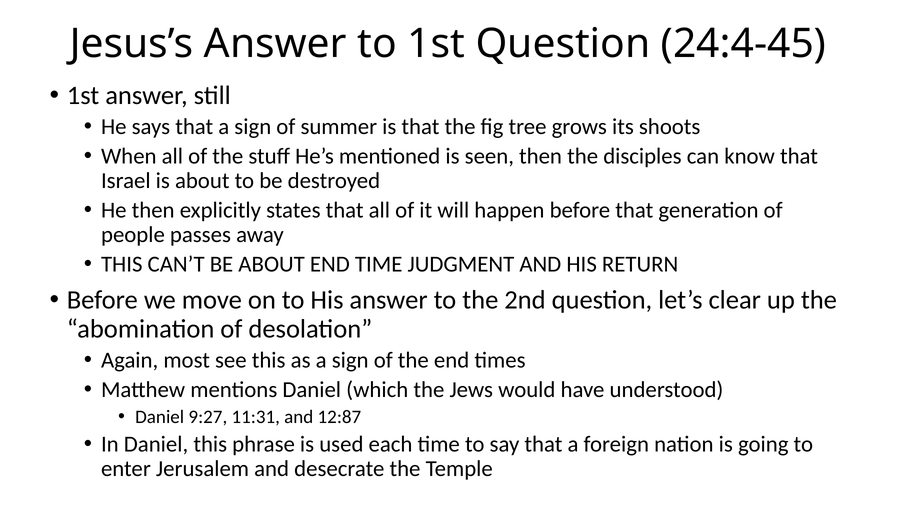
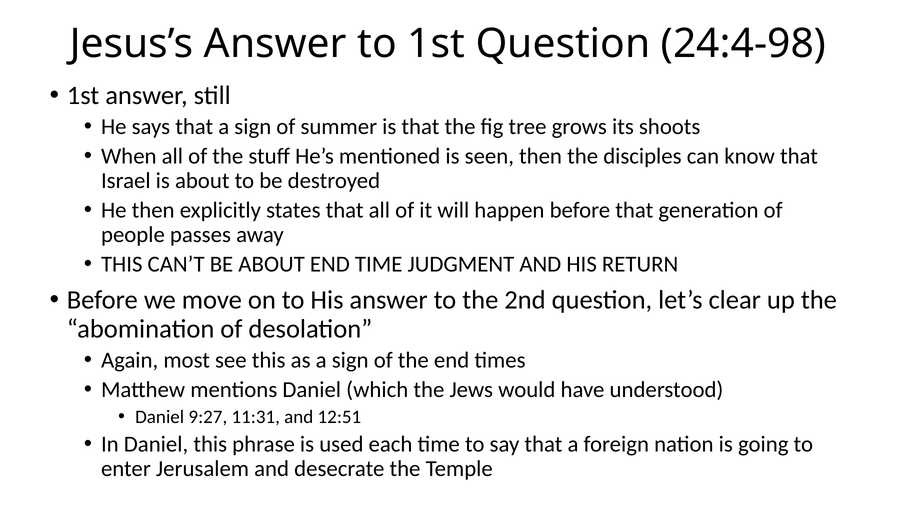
24:4-45: 24:4-45 -> 24:4-98
12:87: 12:87 -> 12:51
